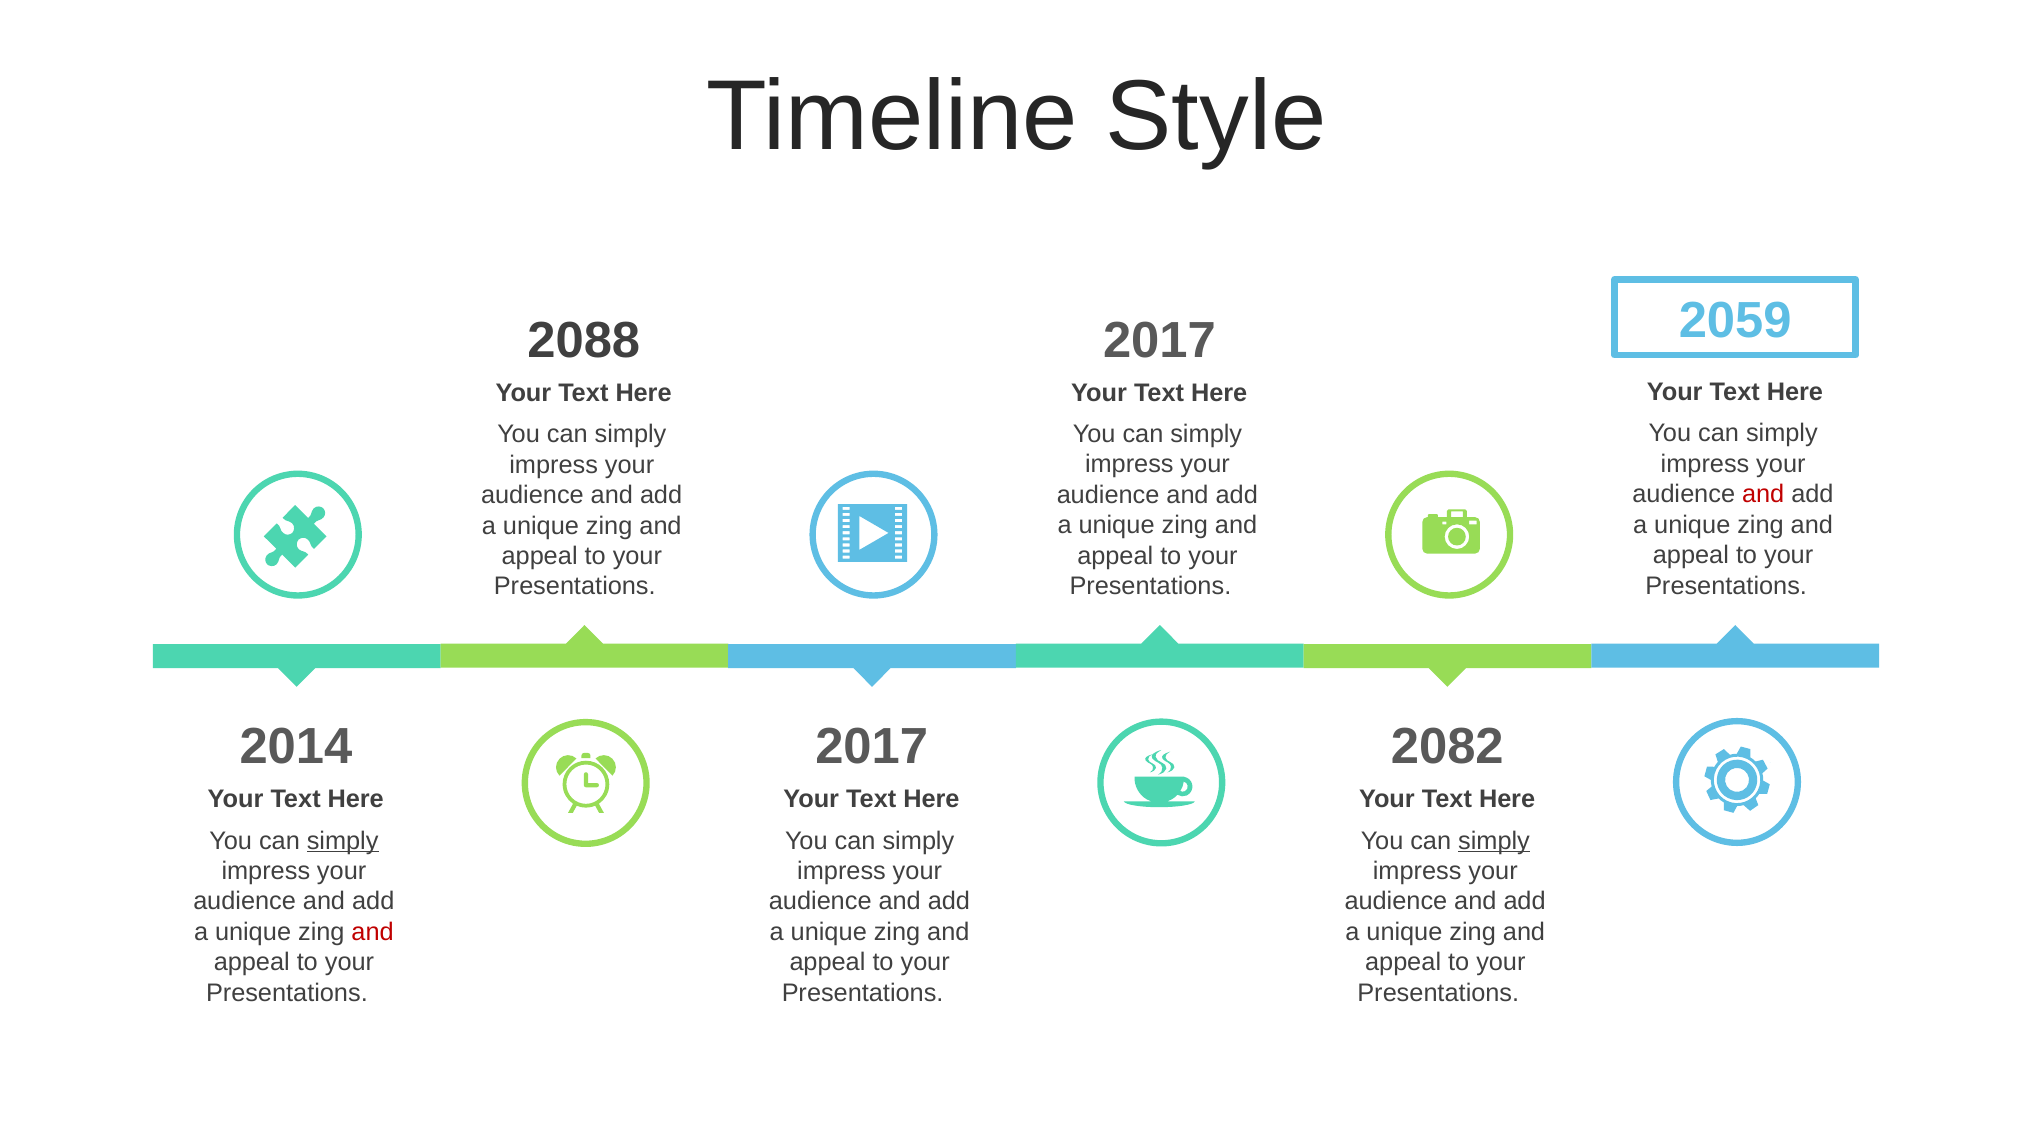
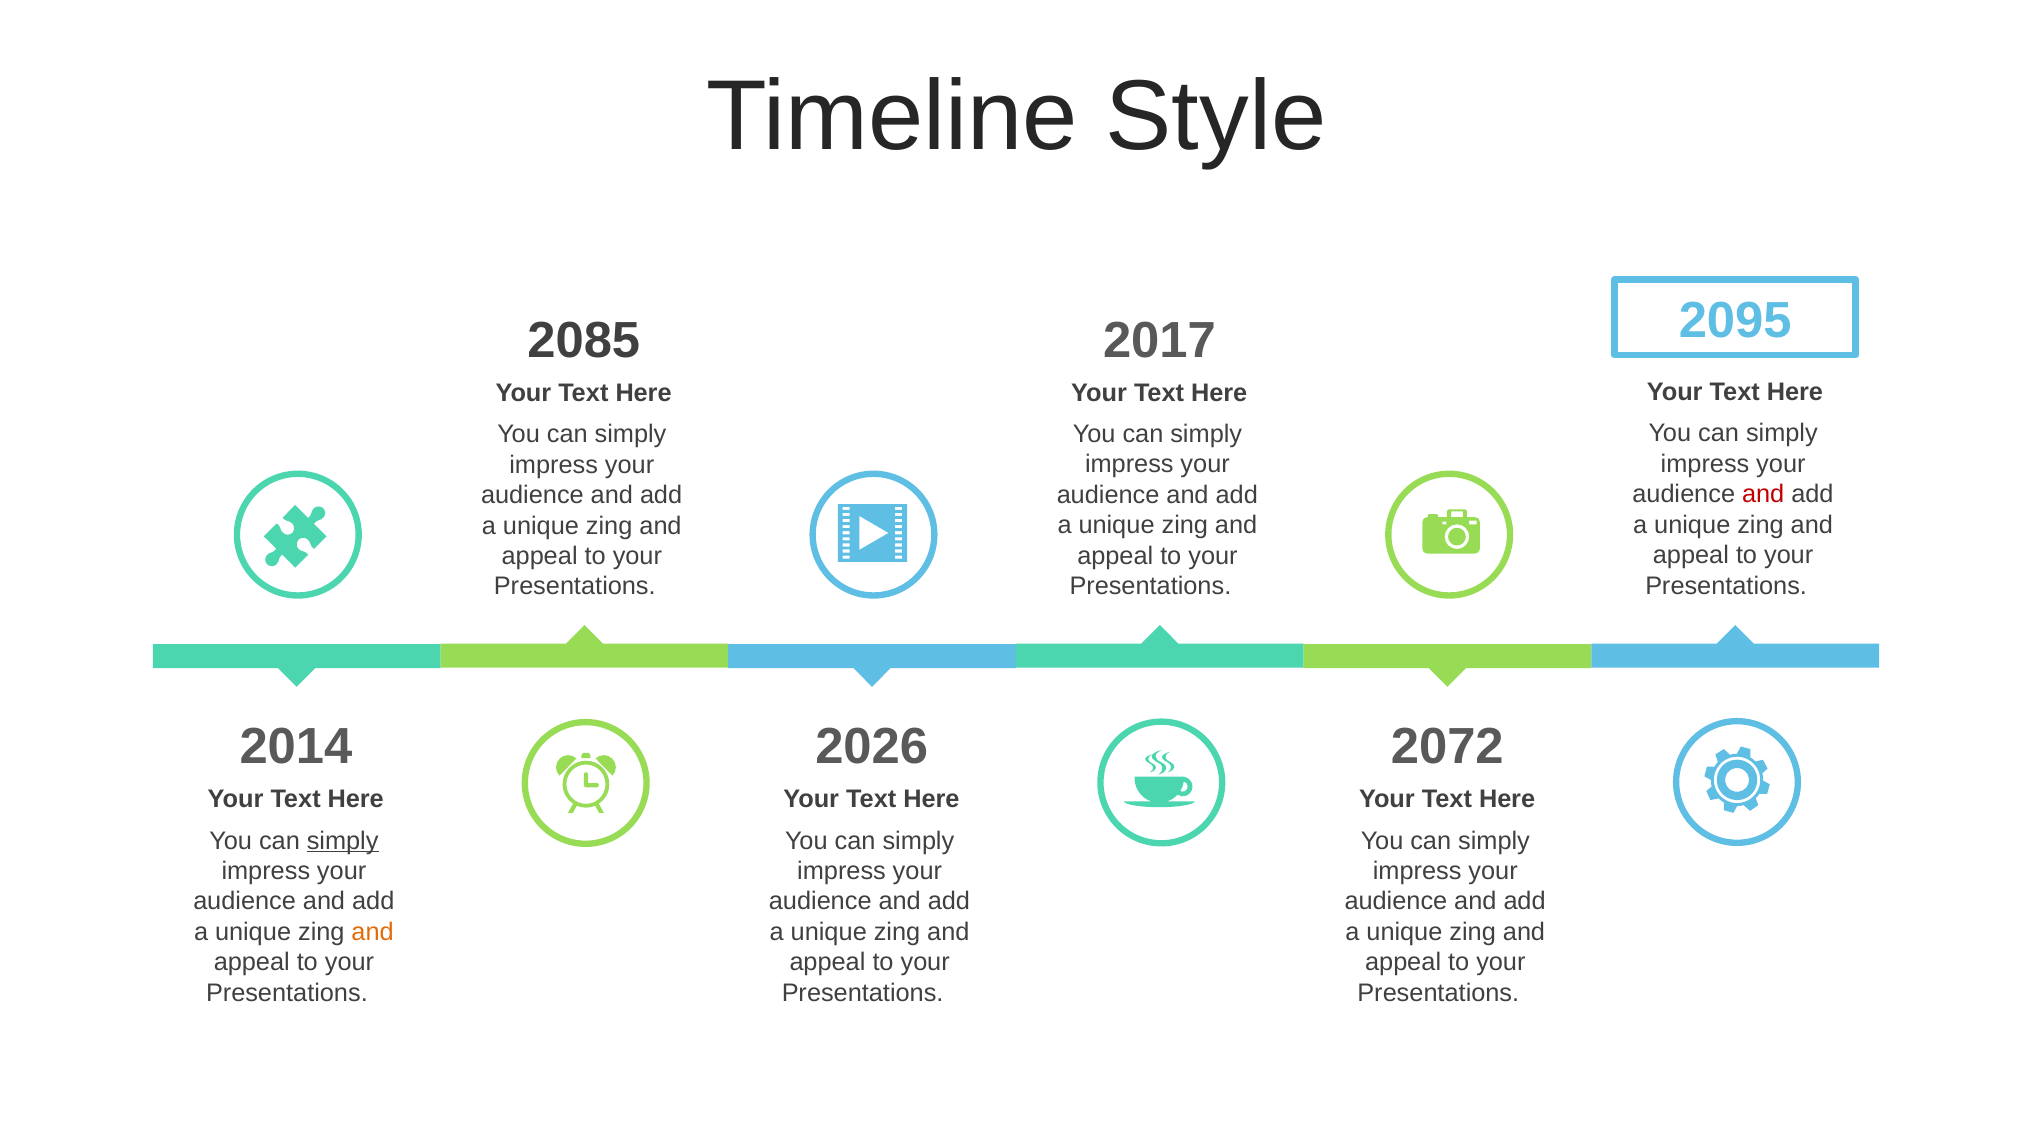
2059: 2059 -> 2095
2088: 2088 -> 2085
2017 at (872, 747): 2017 -> 2026
2082: 2082 -> 2072
simply at (1494, 841) underline: present -> none
and at (373, 932) colour: red -> orange
